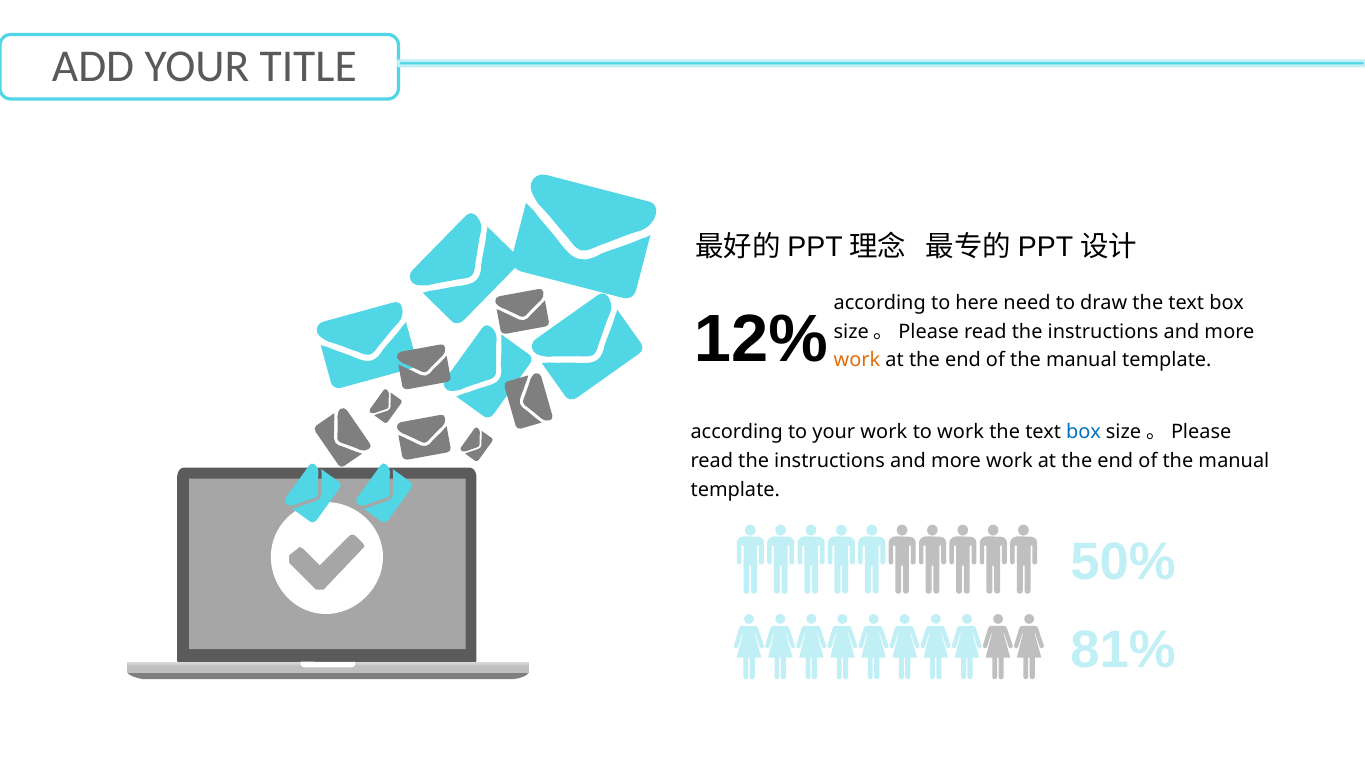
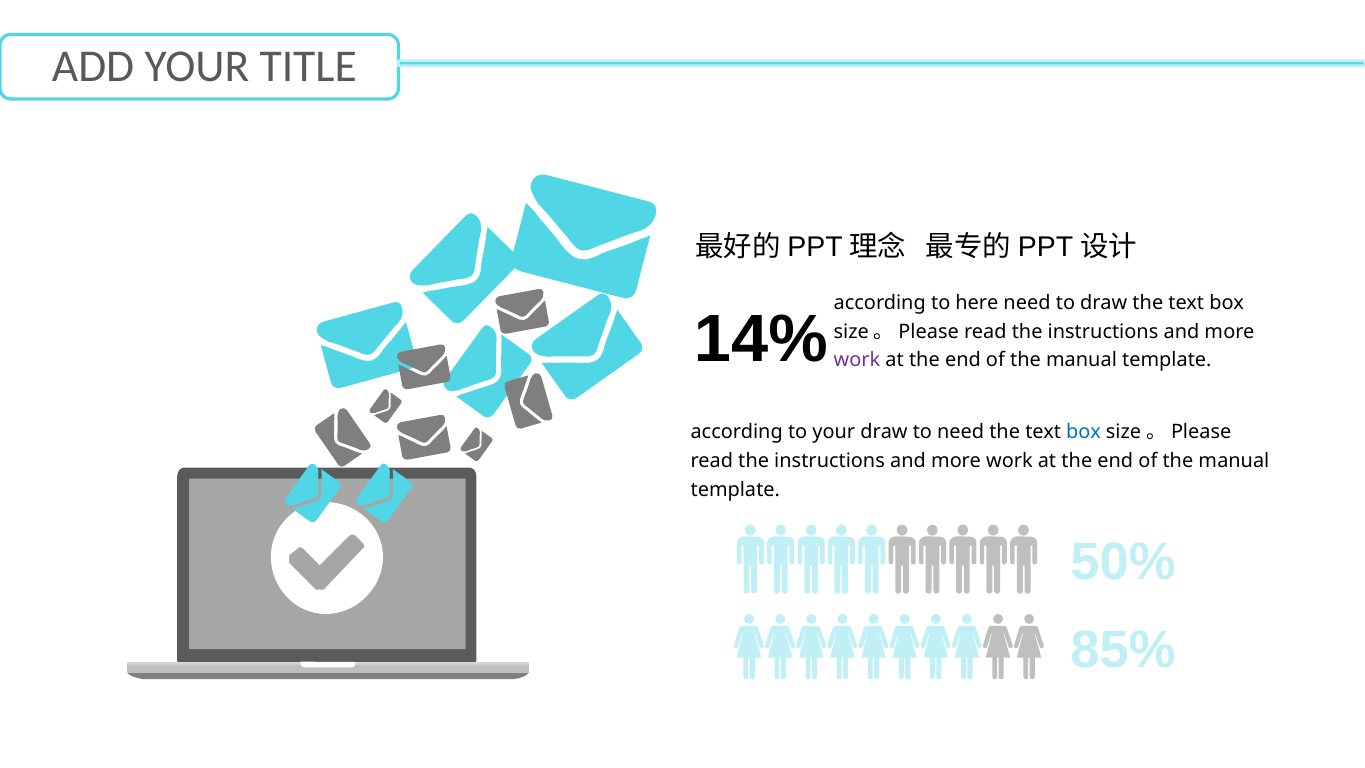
12%: 12% -> 14%
work at (857, 360) colour: orange -> purple
your work: work -> draw
to work: work -> need
81%: 81% -> 85%
